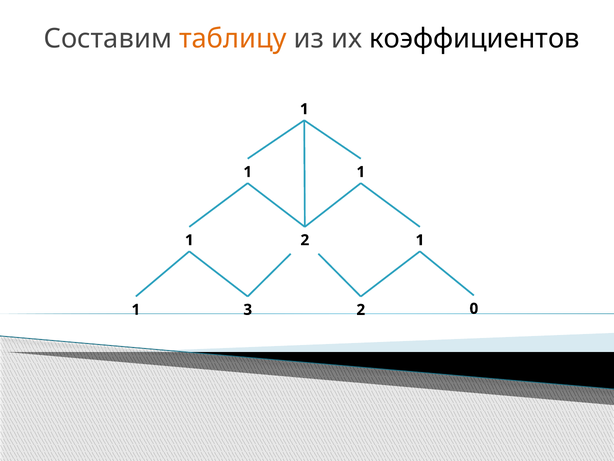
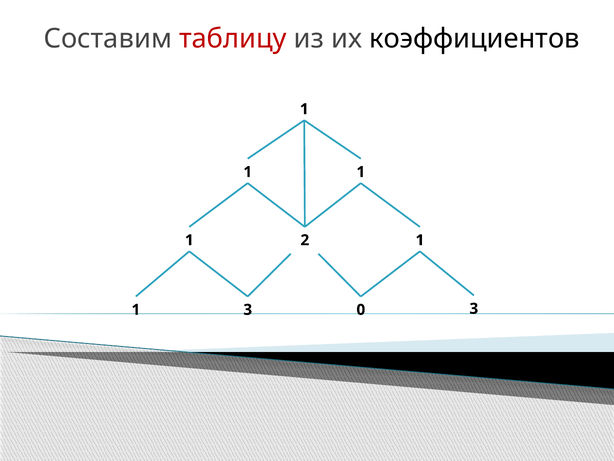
таблицу colour: orange -> red
3 2: 2 -> 0
1 0: 0 -> 3
